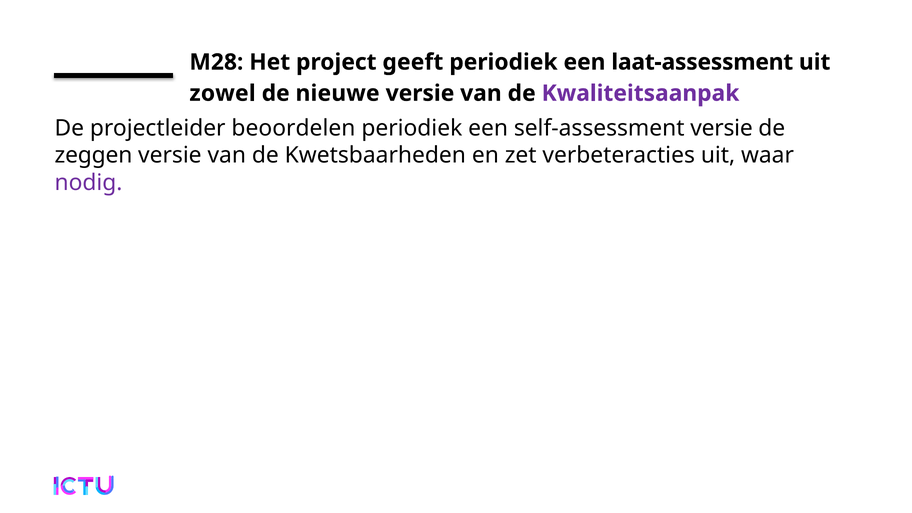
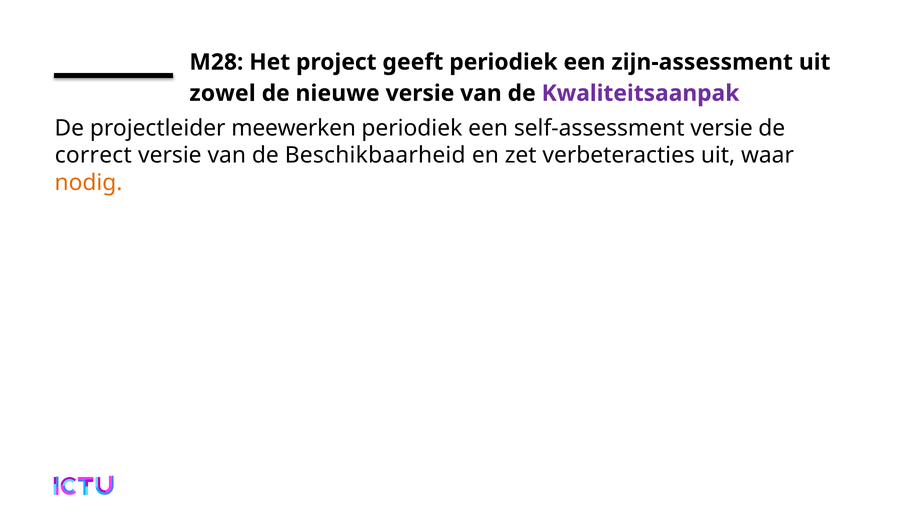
laat-assessment: laat-assessment -> zijn-assessment
beoordelen: beoordelen -> meewerken
zeggen: zeggen -> correct
Kwetsbaarheden: Kwetsbaarheden -> Beschikbaarheid
nodig colour: purple -> orange
